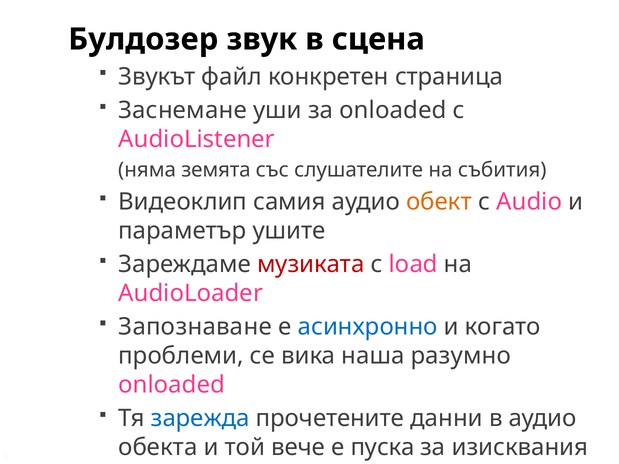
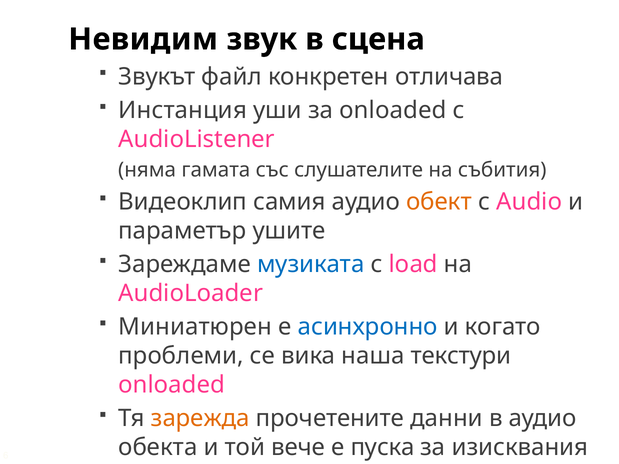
Булдозер: Булдозер -> Невидим
страница: страница -> отличава
Заснемане: Заснемане -> Инстанция
земята: земята -> гамата
музиката colour: red -> blue
Запознаване: Запознаване -> Миниатюрен
разумно: разумно -> текстури
зарежда colour: blue -> orange
